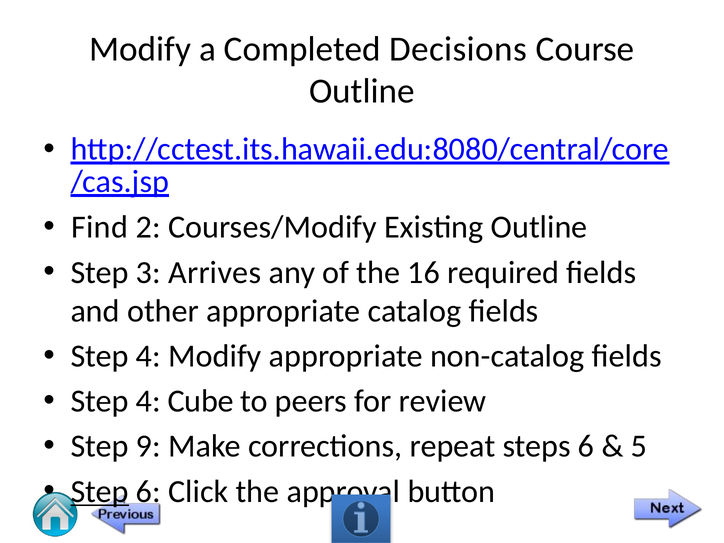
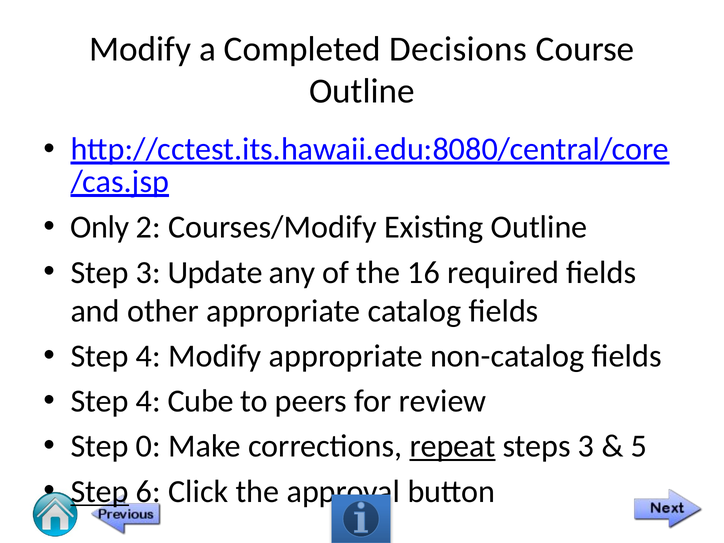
Find: Find -> Only
Arrives: Arrives -> Update
9: 9 -> 0
repeat underline: none -> present
steps 6: 6 -> 3
